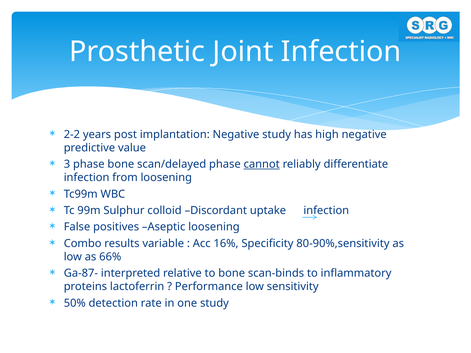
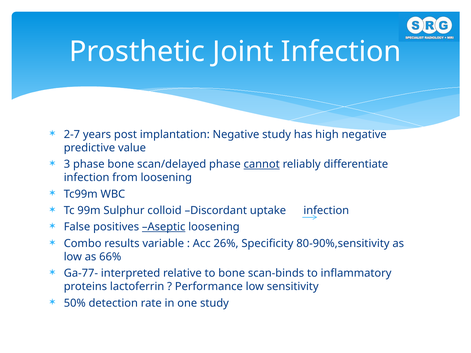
2-2: 2-2 -> 2-7
Aseptic underline: none -> present
16%: 16% -> 26%
Ga-87-: Ga-87- -> Ga-77-
